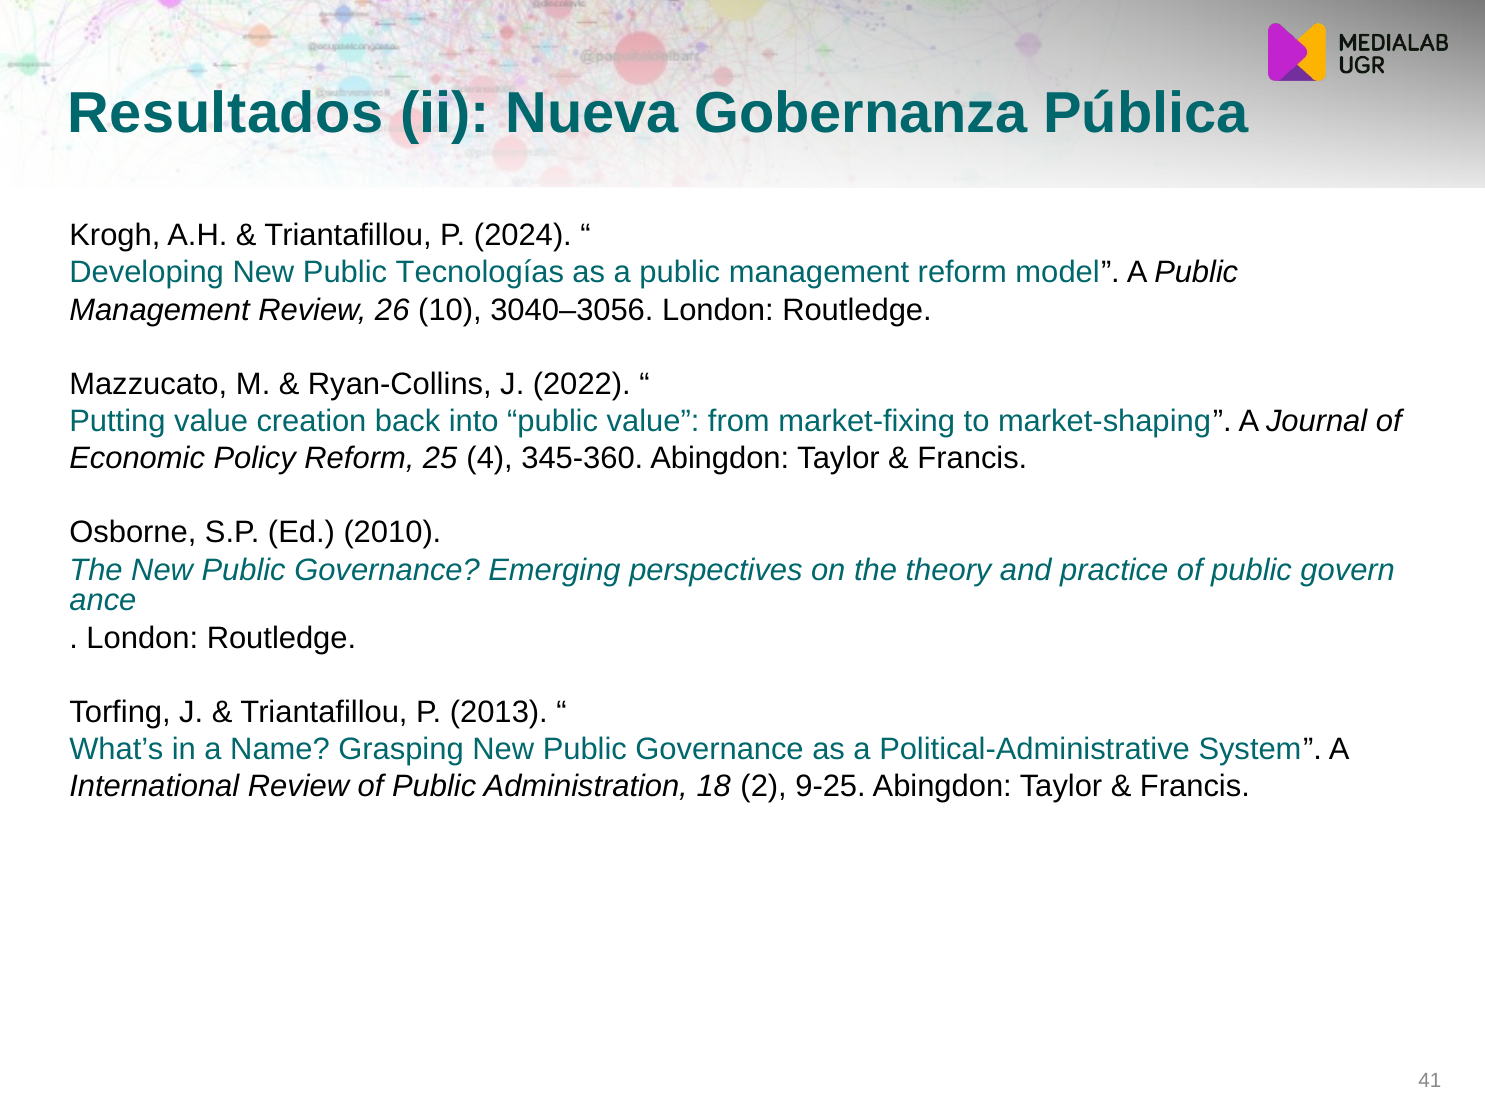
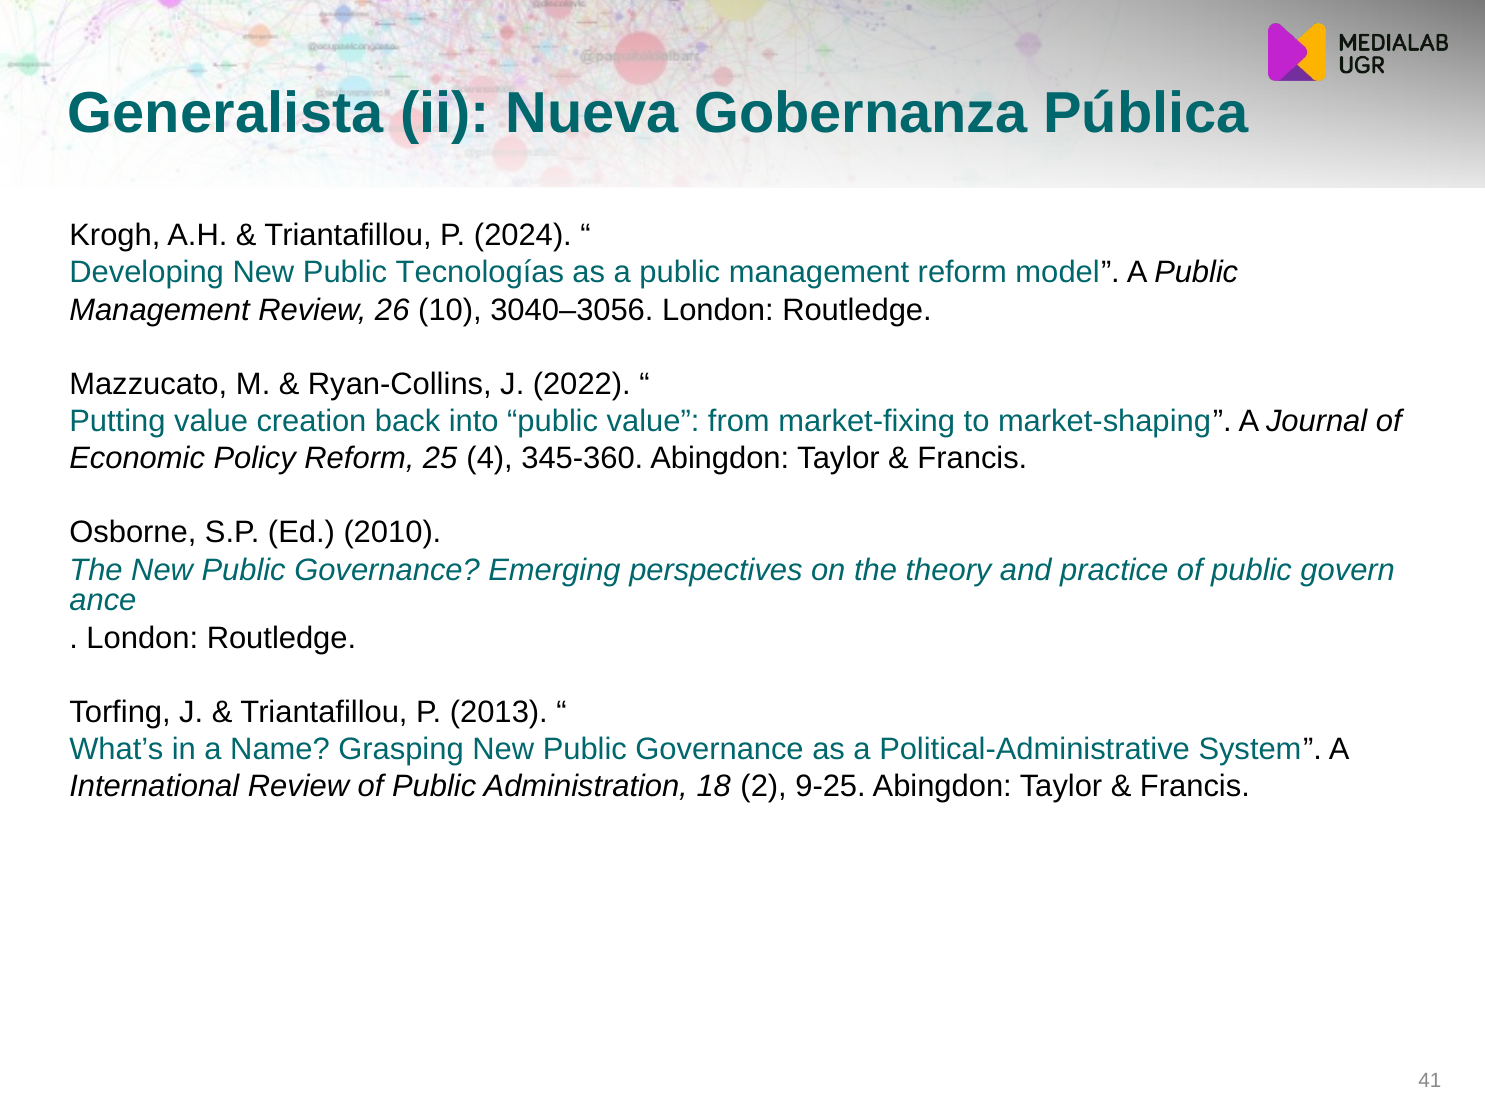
Resultados: Resultados -> Generalista
